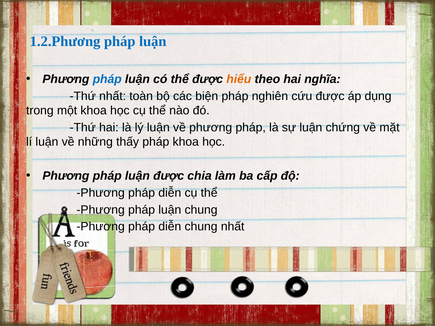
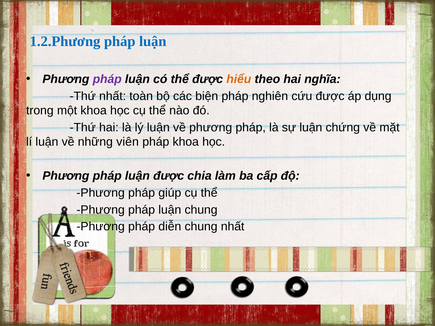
pháp at (107, 79) colour: blue -> purple
thấy: thấy -> viên
diễn at (170, 193): diễn -> giúp
